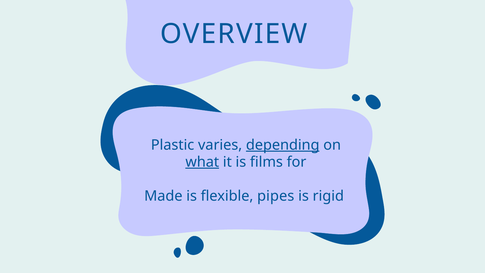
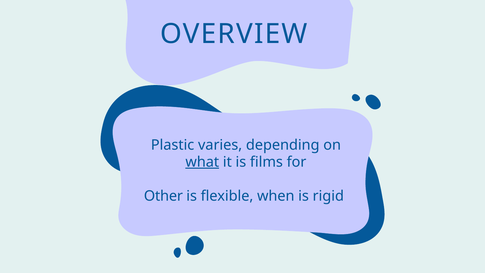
depending underline: present -> none
Made: Made -> Other
pipes: pipes -> when
